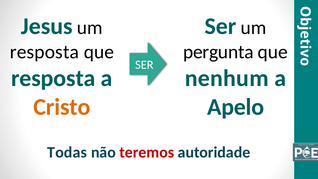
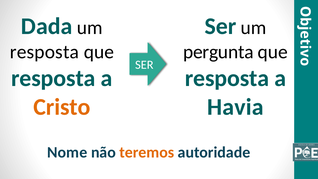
Jesus: Jesus -> Dada
nenhum at (227, 78): nenhum -> resposta
Apelo: Apelo -> Havia
Todas: Todas -> Nome
teremos colour: red -> orange
